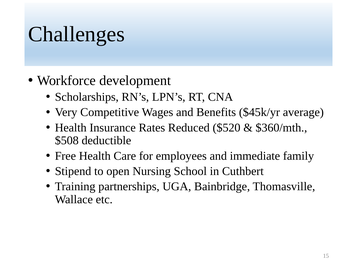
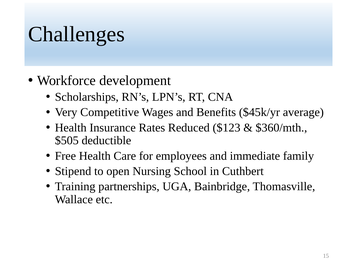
$520: $520 -> $123
$508: $508 -> $505
